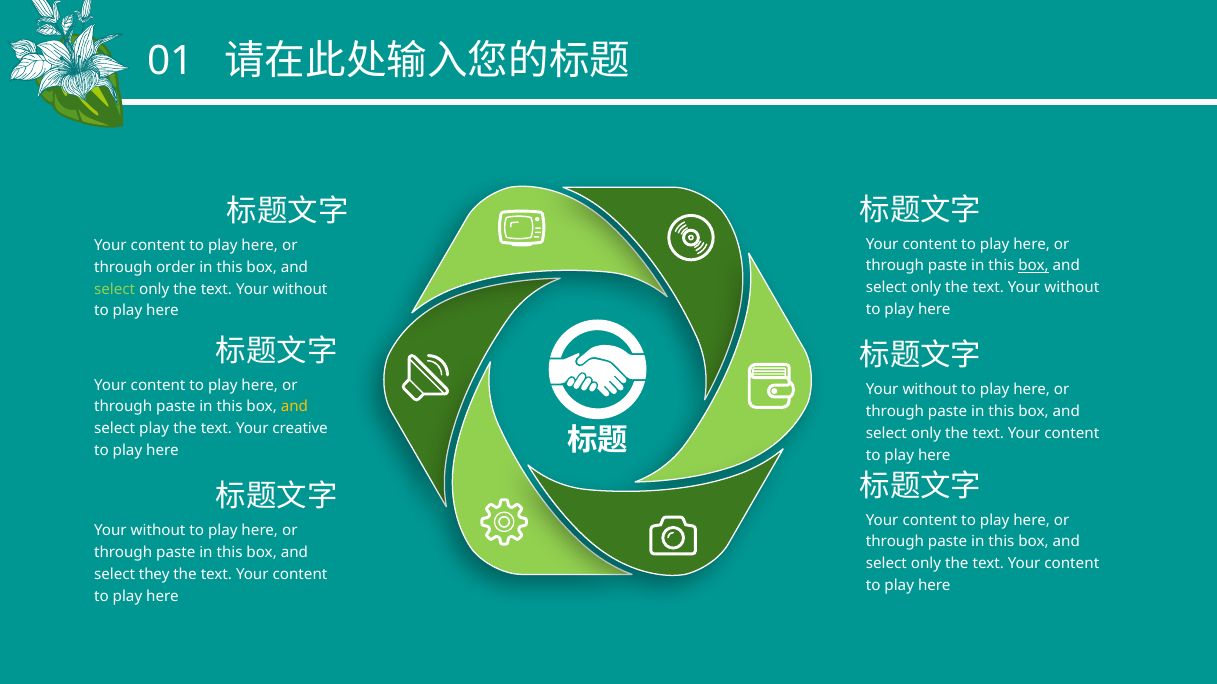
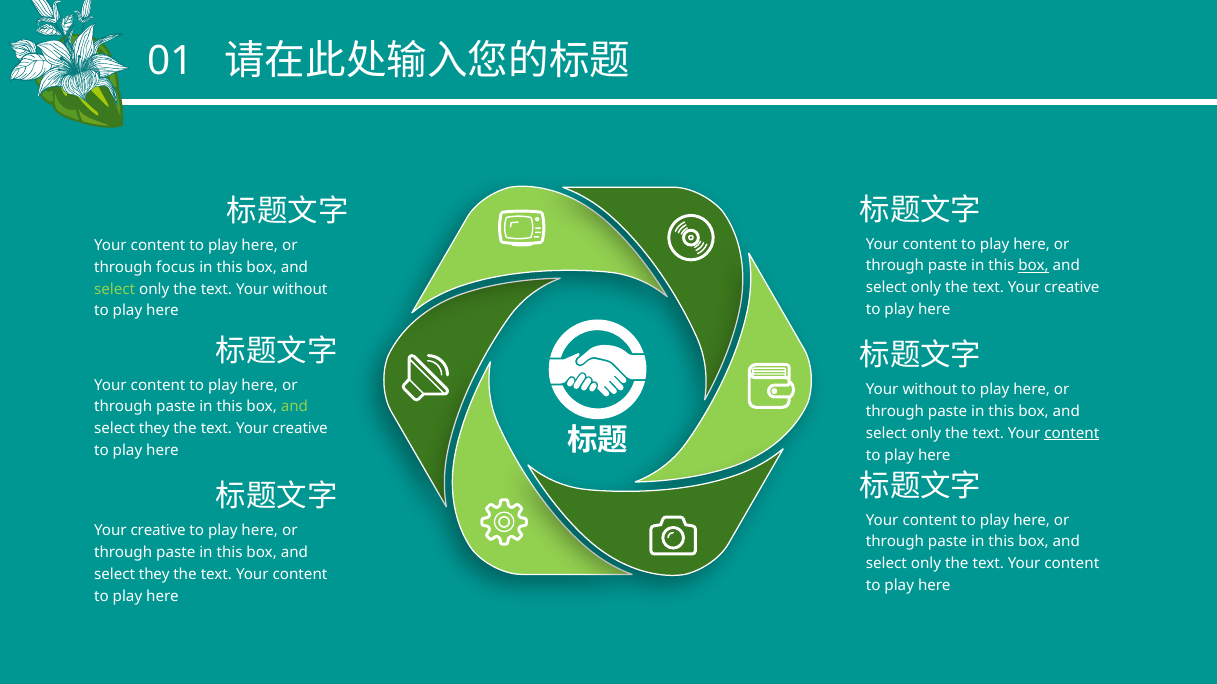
order: order -> focus
without at (1072, 288): without -> creative
and at (294, 407) colour: yellow -> light green
play at (154, 429): play -> they
content at (1072, 434) underline: none -> present
without at (158, 531): without -> creative
